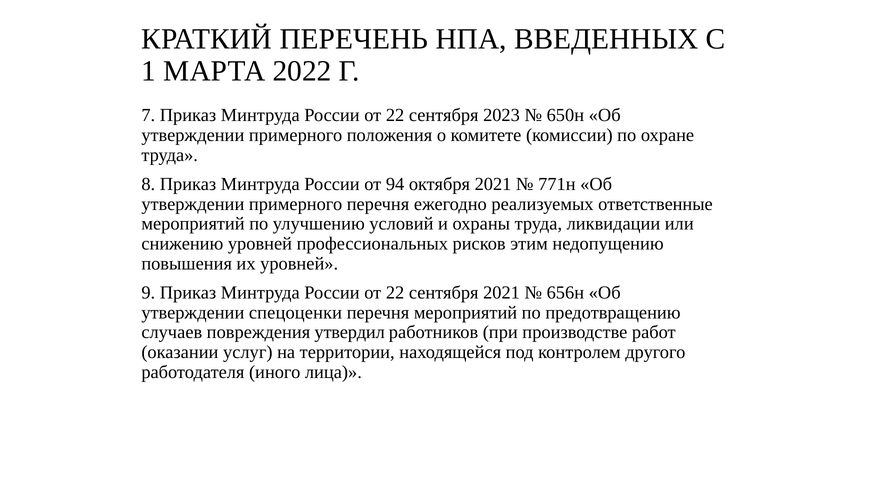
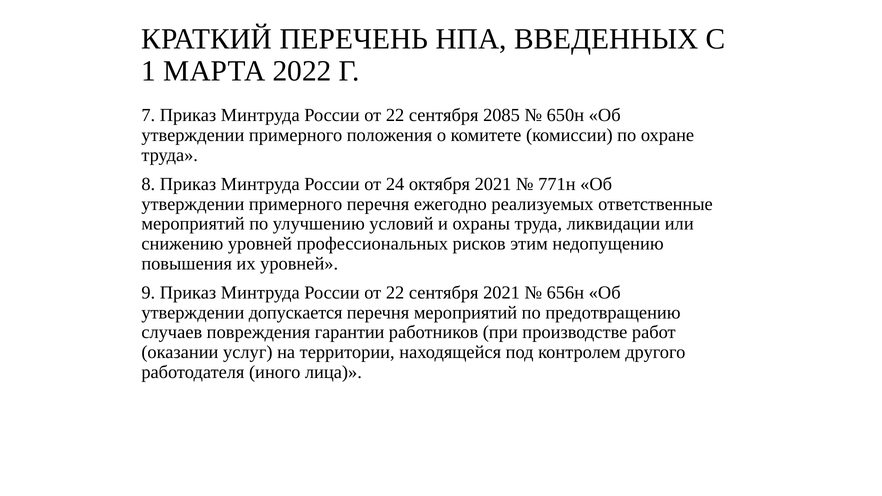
2023: 2023 -> 2085
94: 94 -> 24
спецоценки: спецоценки -> допускается
утвердил: утвердил -> гарантии
